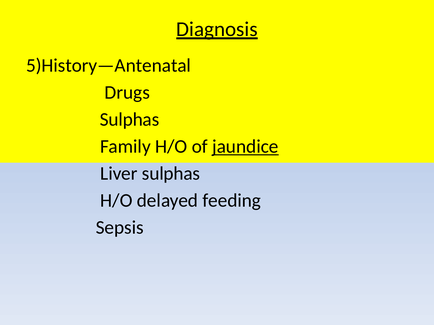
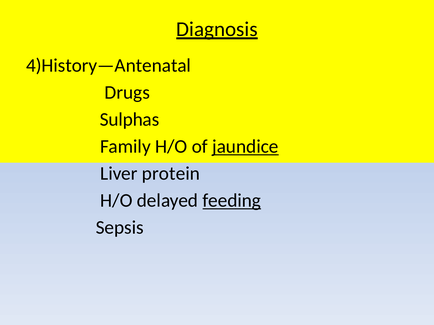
5)History—Antenatal: 5)History—Antenatal -> 4)History—Antenatal
Liver sulphas: sulphas -> protein
feeding underline: none -> present
